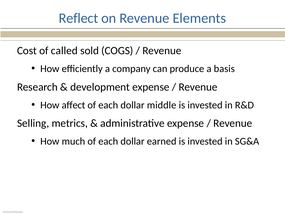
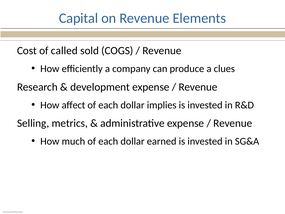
Reflect: Reflect -> Capital
basis: basis -> clues
middle: middle -> implies
